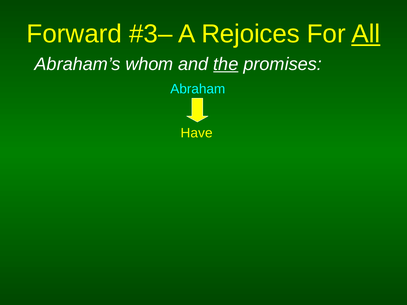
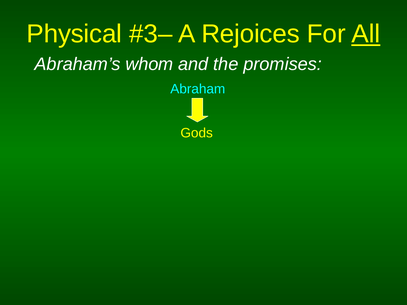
Forward: Forward -> Physical
the underline: present -> none
Have: Have -> Gods
